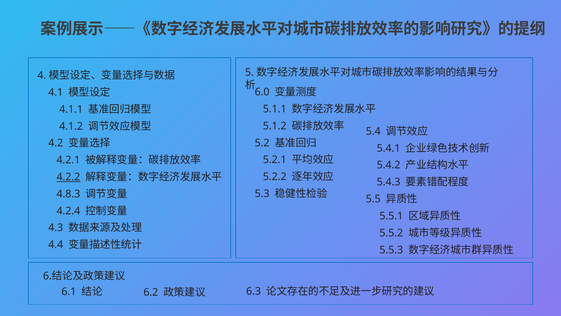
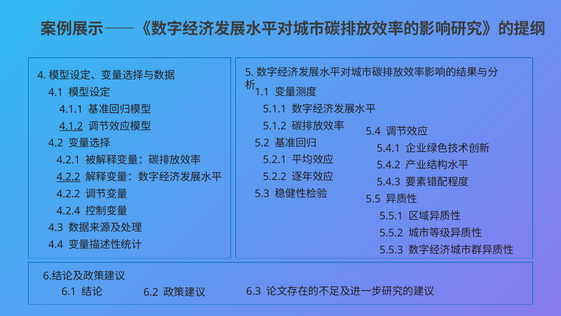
6.0: 6.0 -> 1.1
4.1.2 underline: none -> present
4.8.3 at (68, 194): 4.8.3 -> 4.2.2
